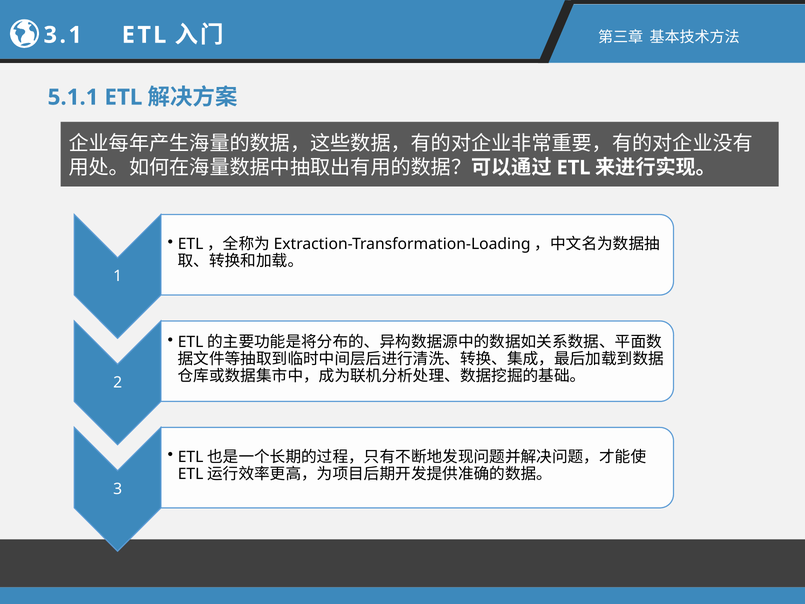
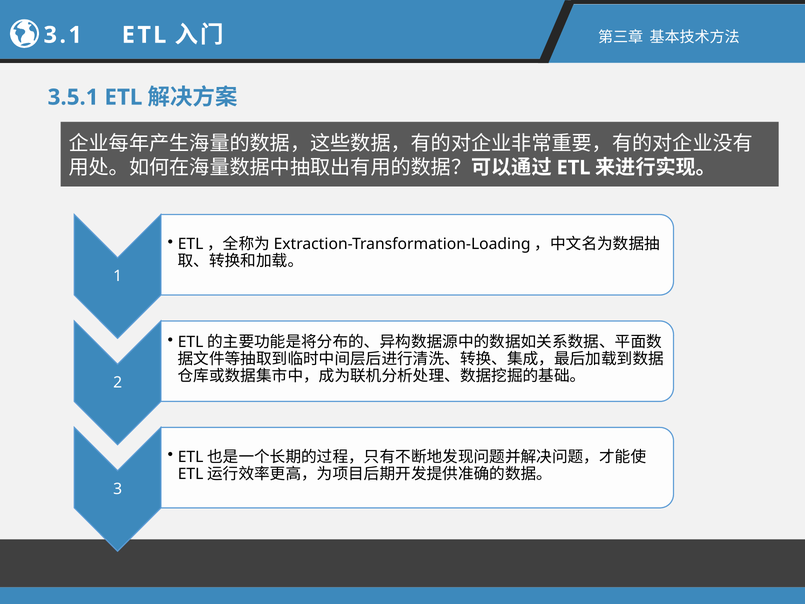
5.1.1: 5.1.1 -> 3.5.1
